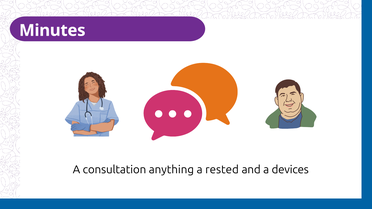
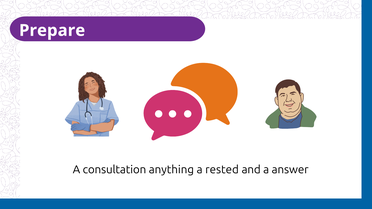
Minutes: Minutes -> Prepare
devices: devices -> answer
